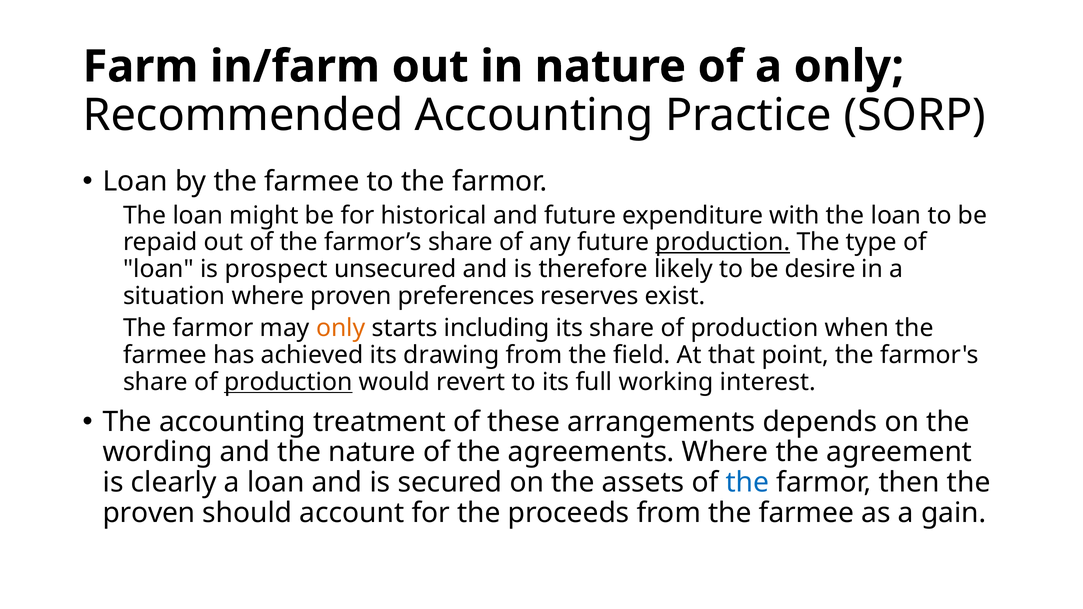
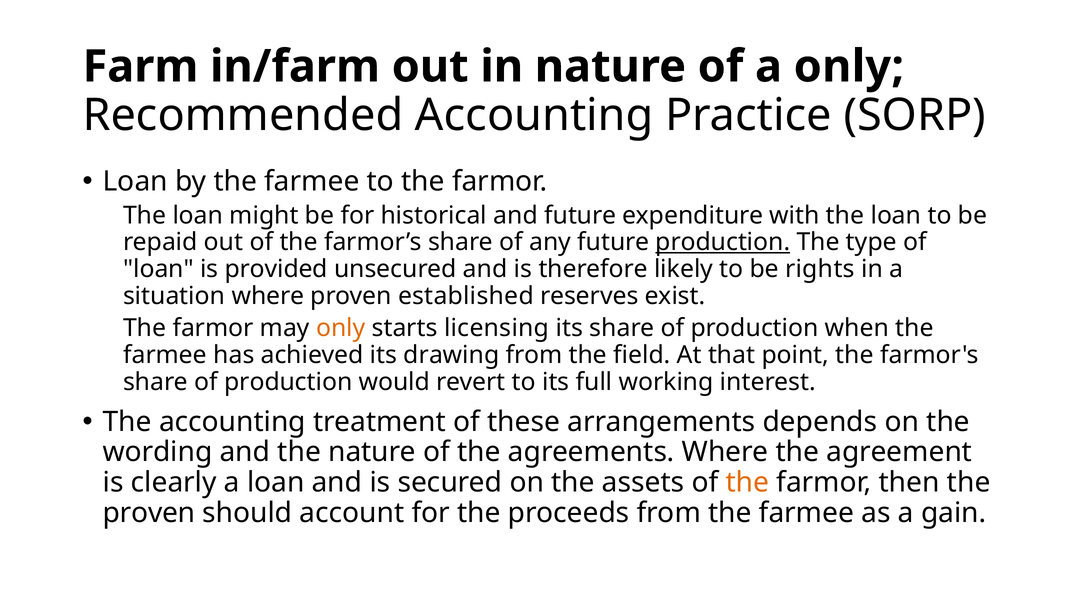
prospect: prospect -> provided
desire: desire -> rights
preferences: preferences -> established
including: including -> licensing
production at (288, 382) underline: present -> none
the at (747, 483) colour: blue -> orange
